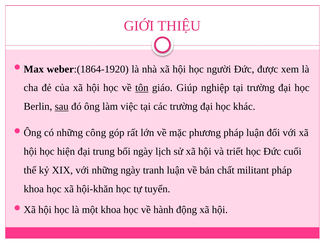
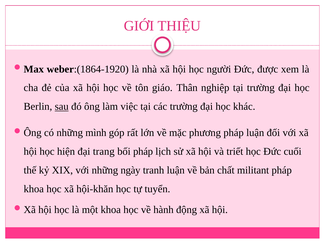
tôn underline: present -> none
Giúp: Giúp -> Thân
công: công -> mình
trung: trung -> trang
bối ngày: ngày -> pháp
